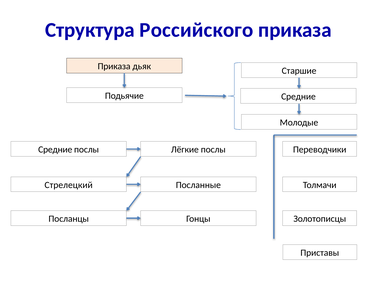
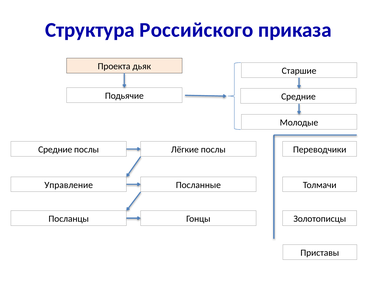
Приказа at (114, 66): Приказа -> Проекта
Стрелецкий: Стрелецкий -> Управление
